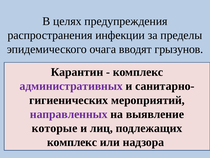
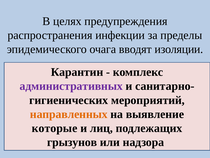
грызунов: грызунов -> изоляции
направленных colour: purple -> orange
комплекс at (72, 142): комплекс -> грызунов
